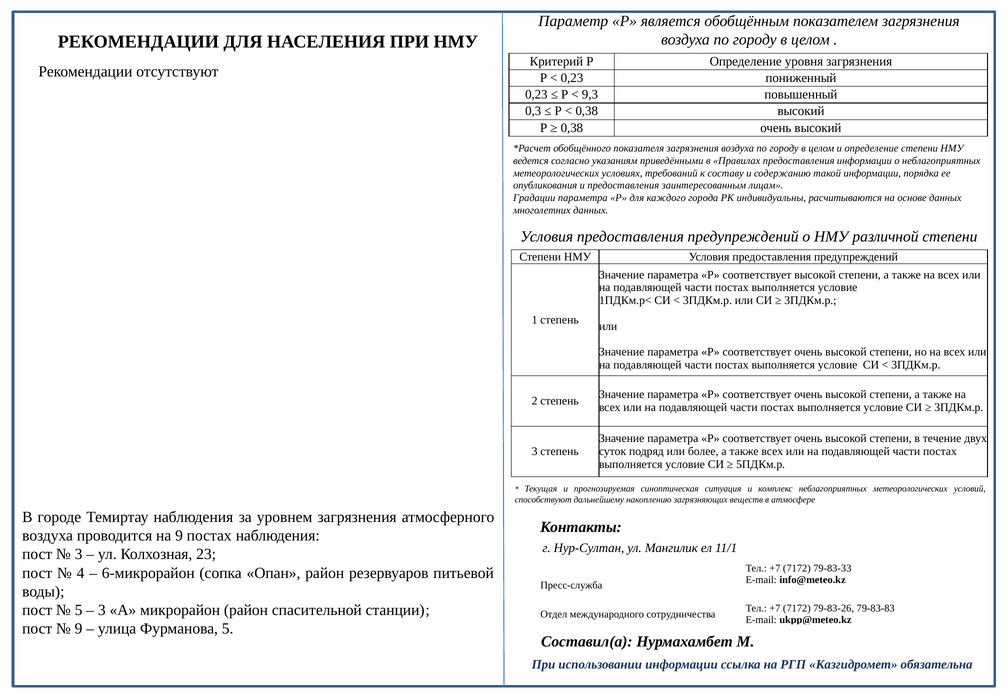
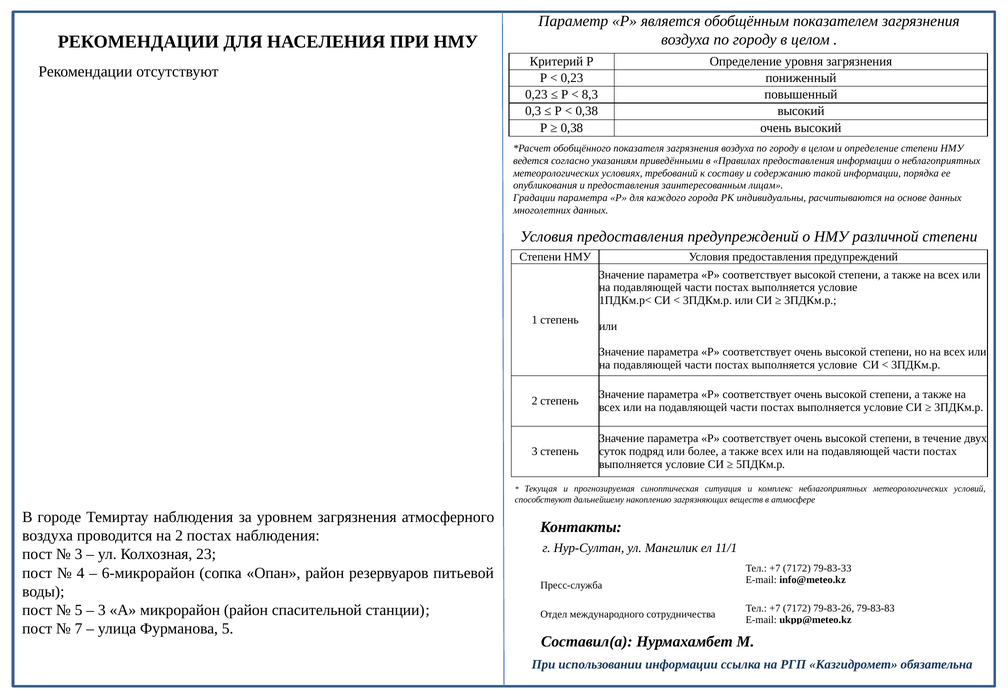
9,3: 9,3 -> 8,3
на 9: 9 -> 2
9 at (79, 629): 9 -> 7
